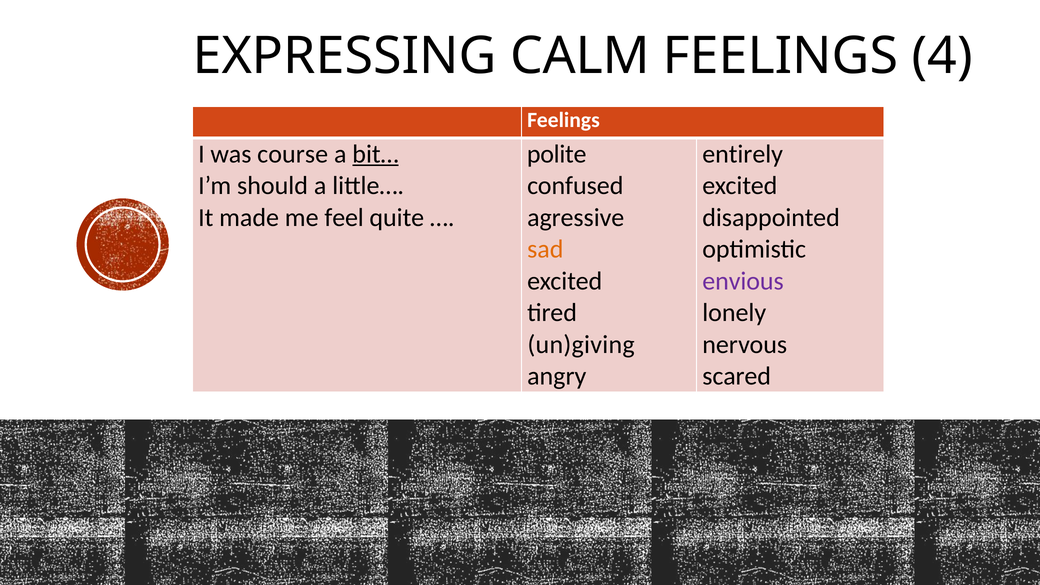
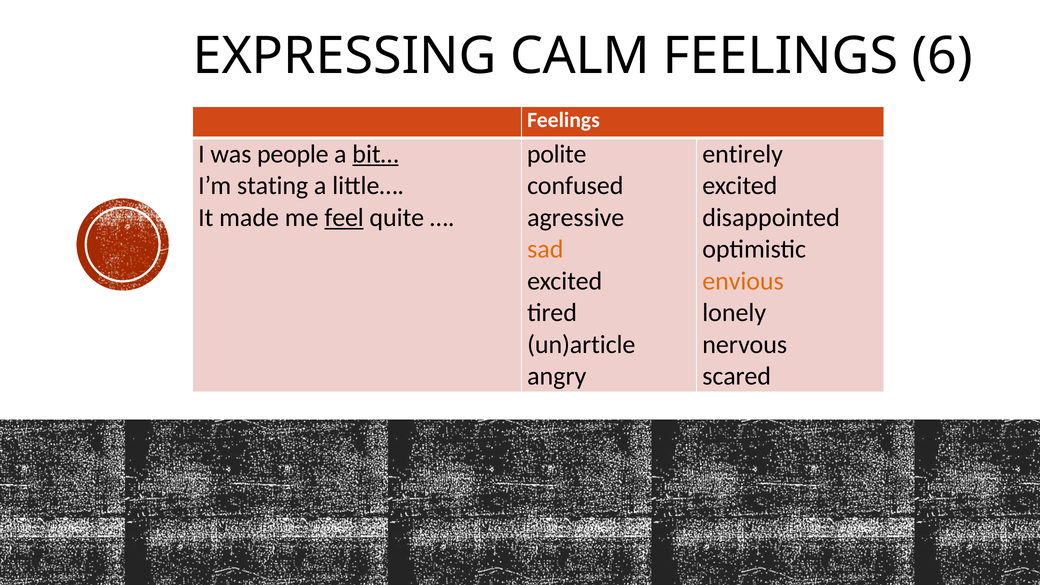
4: 4 -> 6
course: course -> people
should: should -> stating
feel underline: none -> present
envious colour: purple -> orange
un)giving: un)giving -> un)article
